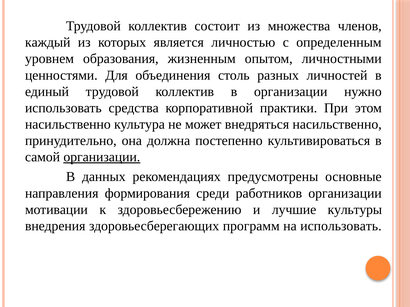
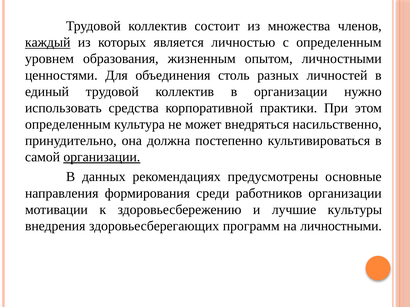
каждый underline: none -> present
насильственно at (68, 124): насильственно -> определенным
на использовать: использовать -> личностными
